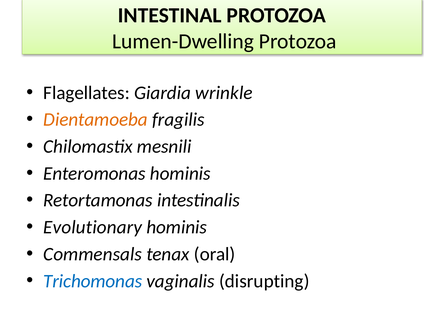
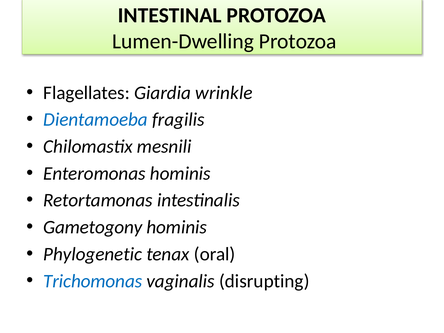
Dientamoeba colour: orange -> blue
Evolutionary: Evolutionary -> Gametogony
Commensals: Commensals -> Phylogenetic
